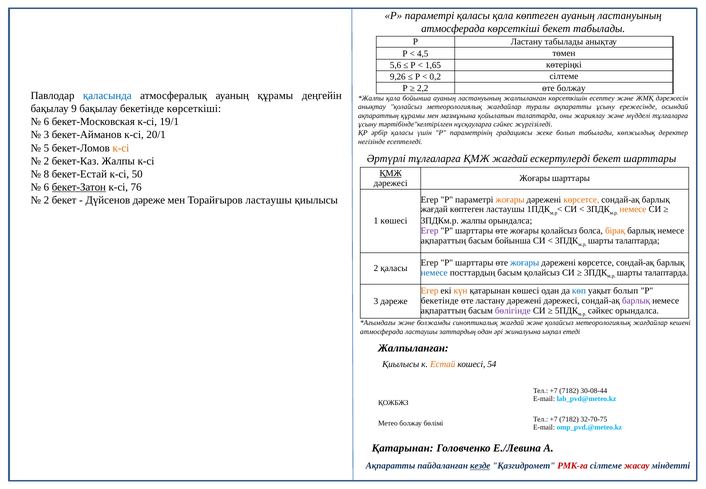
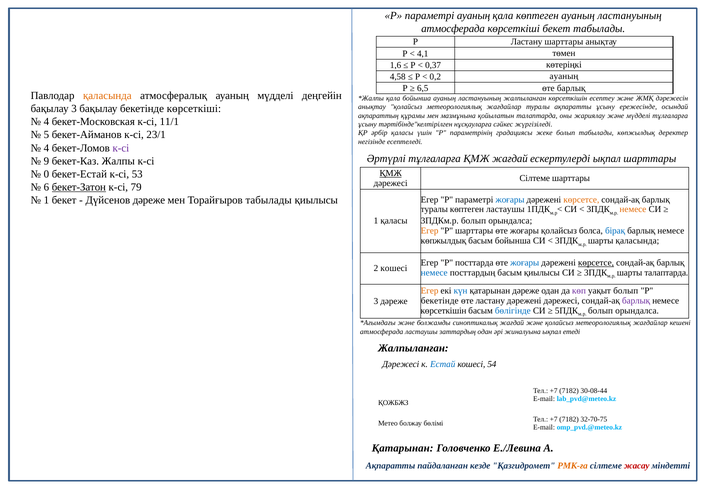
параметрі қаласы: қаласы -> ауаның
Ластану табылады: табылады -> шарттары
4,5: 4,5 -> 4,1
5,6: 5,6 -> 1,6
1,65: 1,65 -> 0,37
9,26: 9,26 -> 4,58
0,2 сілтеме: сілтеме -> ауаның
2,2: 2,2 -> 6,5
өте болжау: болжау -> барлық
қаласында at (107, 96) colour: blue -> orange
ауаның құрамы: құрамы -> мүдделі
бақылау 9: 9 -> 3
6 at (46, 122): 6 -> 4
19/1: 19/1 -> 11/1
3 at (46, 135): 3 -> 5
20/1: 20/1 -> 23/1
5 at (46, 148): 5 -> 4
к-сі at (121, 148) colour: orange -> purple
ескертулерді бекет: бекет -> ықпал
2 at (46, 161): 2 -> 9
8: 8 -> 0
50: 50 -> 53
Жоғары at (535, 178): Жоғары -> Сілтеме
76: 76 -> 79
2 at (46, 200): 2 -> 1
Торайғыров ластаушы: ластаушы -> табылады
жоғары at (510, 199) colour: orange -> blue
жағдай at (434, 209): жағдай -> туралы
1 көшесі: көшесі -> қаласы
3ПДКм.р жалпы: жалпы -> болып
Егер at (430, 231) colour: purple -> orange
бірақ colour: orange -> blue
ақпараттың at (443, 241): ақпараттың -> көпжылдық
талаптарда at (637, 241): талаптарда -> қаласында
Р шарттары: шарттары -> посттарда
көрсетсе at (596, 263) underline: none -> present
2 қаласы: қаласы -> кошесi
басым қолайсыз: қолайсыз -> қиылысы
күн colour: orange -> blue
қатарынан көшесі: көшесі -> дәреже
көп colour: blue -> purple
ақпараттың at (443, 310): ақпараттың -> көрсеткішін
бөлігінде colour: purple -> blue
сәйкес at (601, 310): сәйкес -> болып
Қиылысы at (401, 364): Қиылысы -> Дәрежесі
Естай colour: orange -> blue
кезде underline: present -> none
РМК-ға colour: red -> orange
